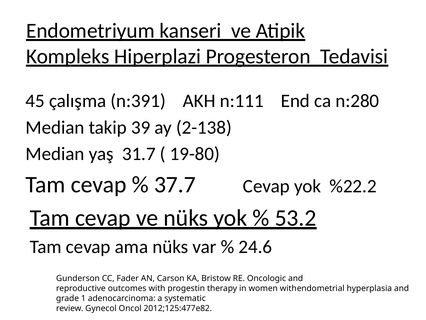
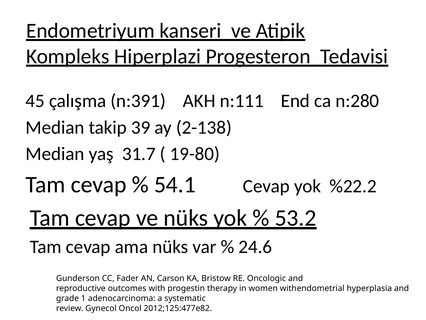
37.7: 37.7 -> 54.1
